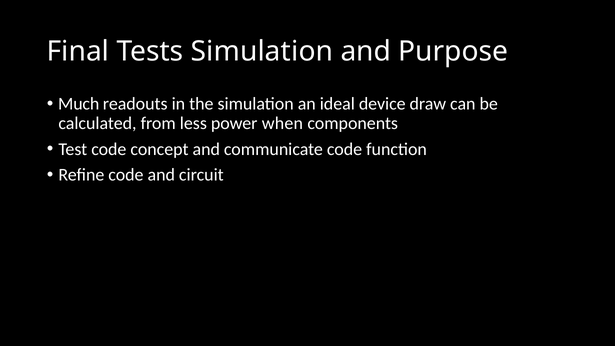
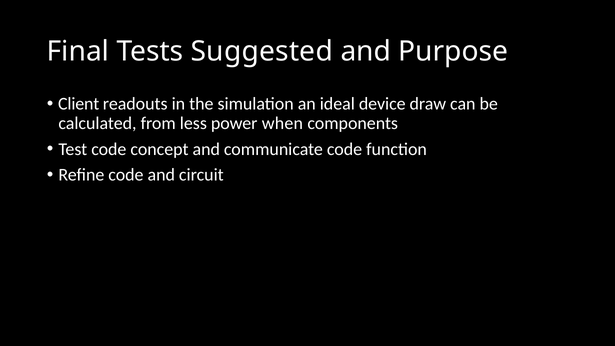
Tests Simulation: Simulation -> Suggested
Much: Much -> Client
